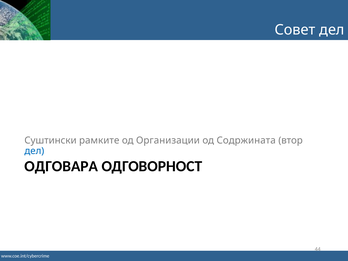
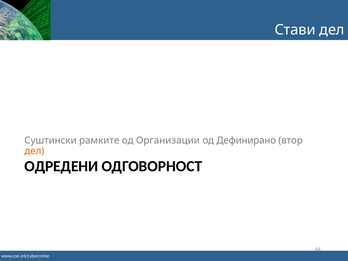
Совет: Совет -> Стави
Содржината: Содржината -> Дефинирано
дел at (34, 151) colour: blue -> orange
ОДГОВАРА: ОДГОВАРА -> ОДРЕДЕНИ
